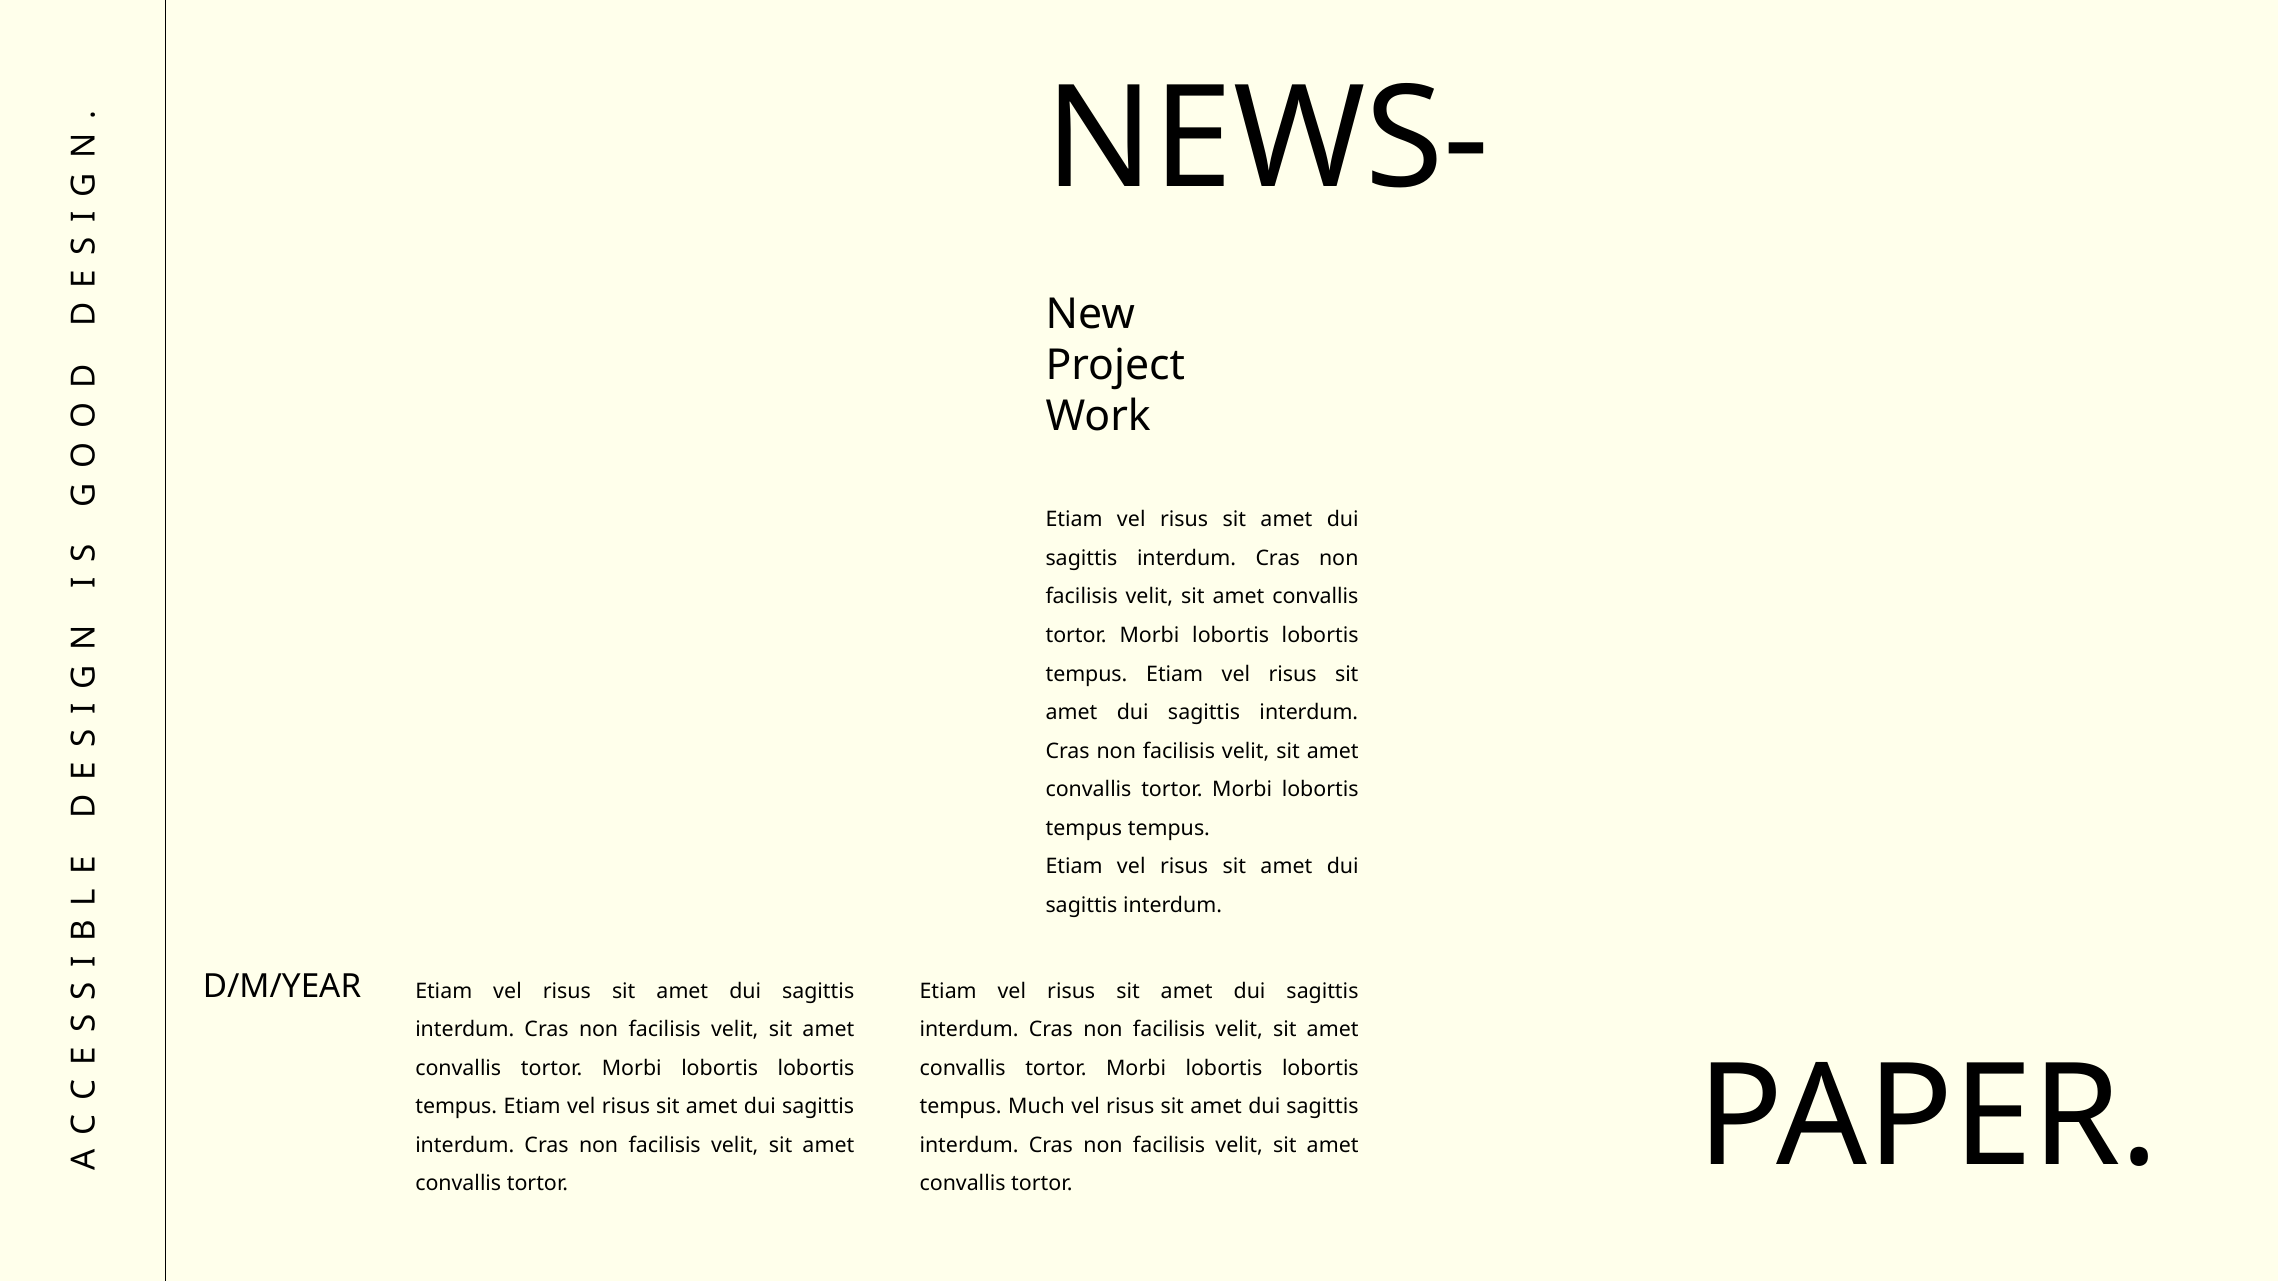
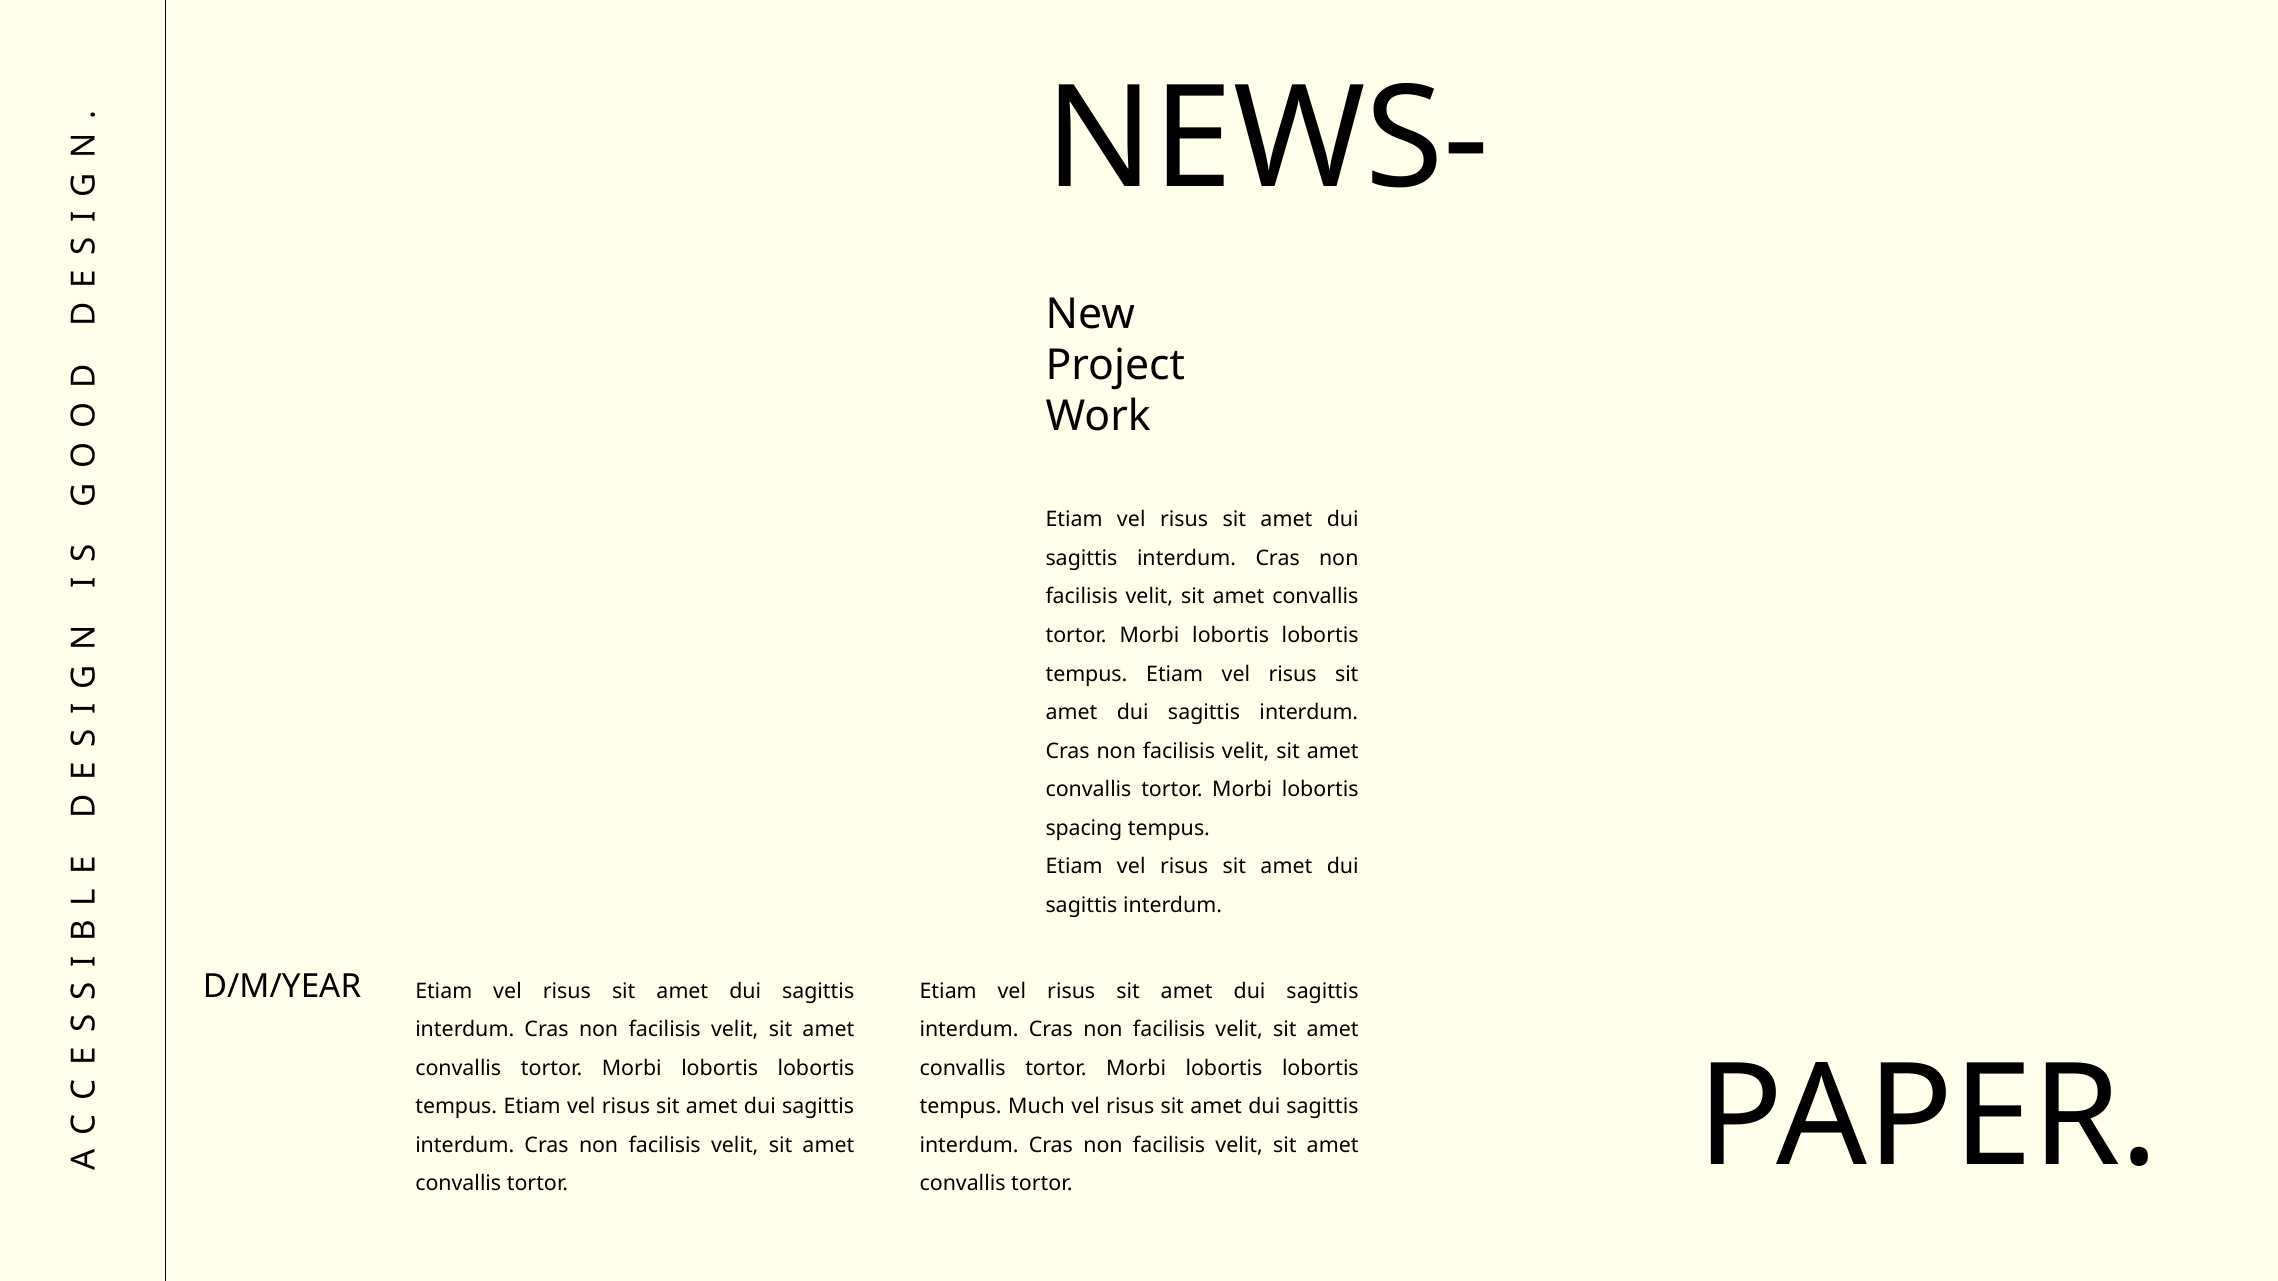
tempus at (1084, 828): tempus -> spacing
